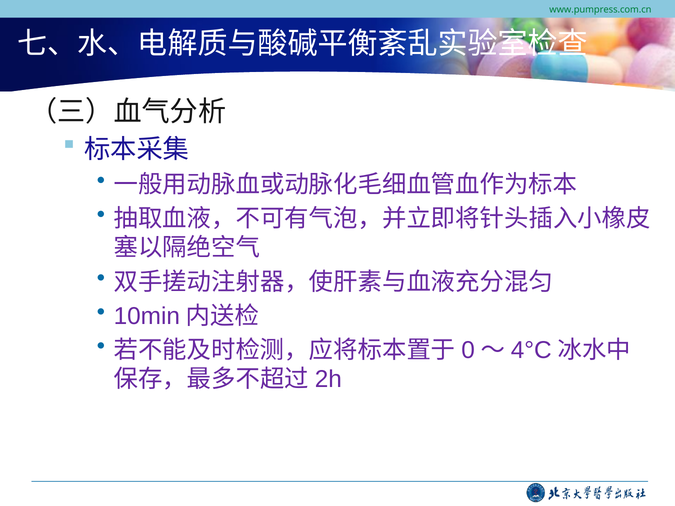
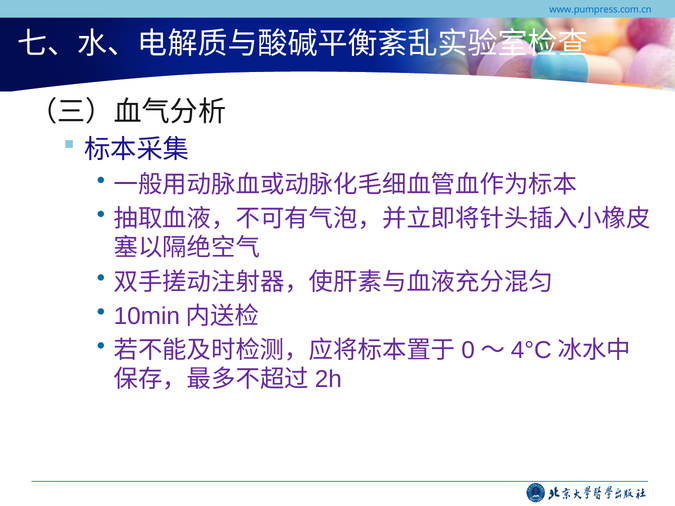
www.pumpress.com.cn colour: green -> blue
